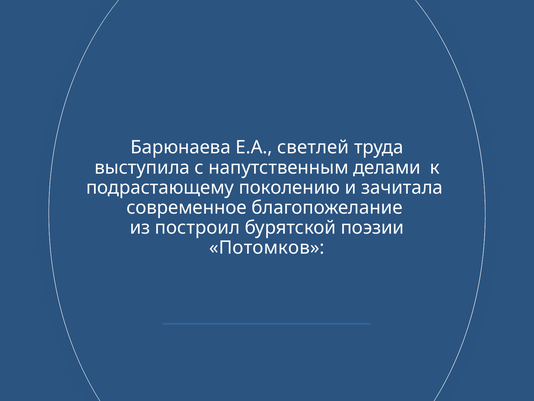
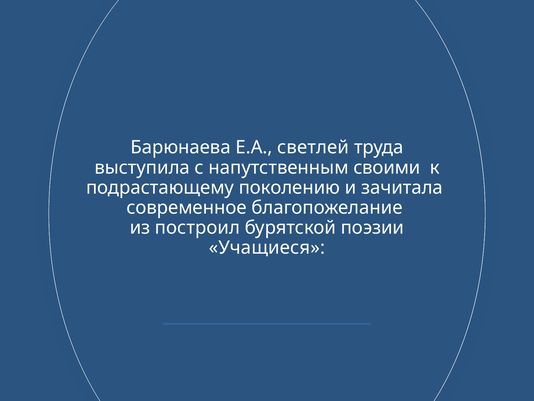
делами: делами -> своими
Потомков: Потомков -> Учащиеся
